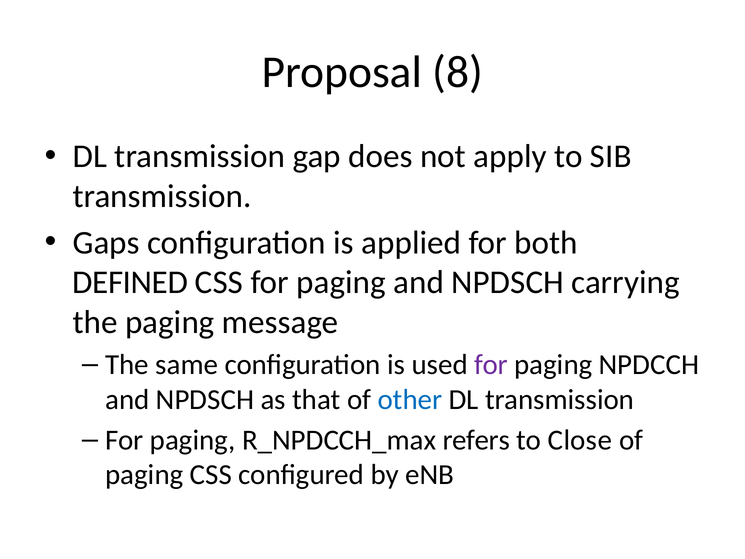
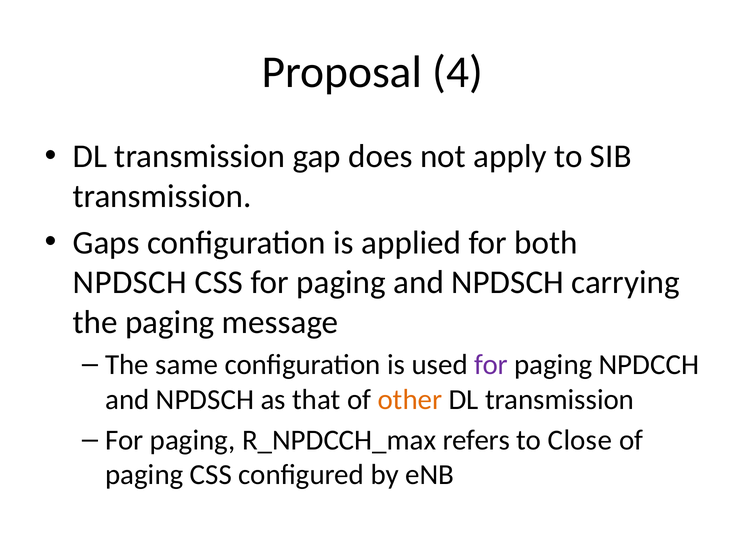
8: 8 -> 4
DEFINED at (130, 282): DEFINED -> NPDSCH
other colour: blue -> orange
